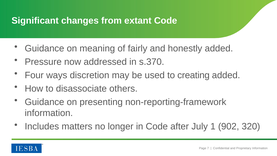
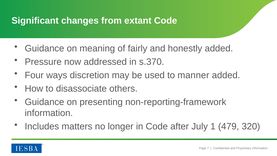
creating: creating -> manner
902: 902 -> 479
